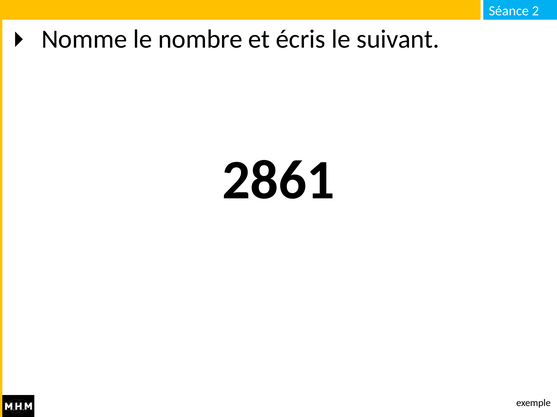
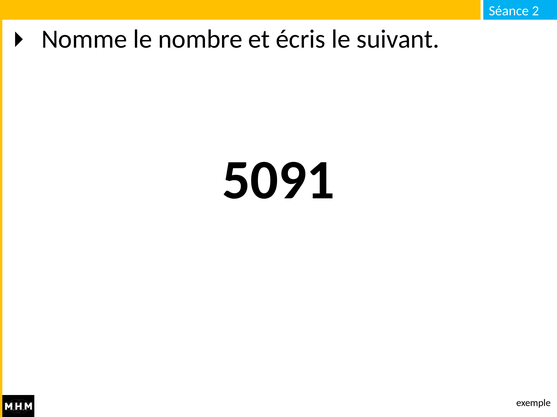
2861: 2861 -> 5091
